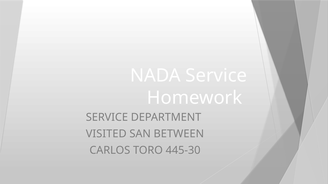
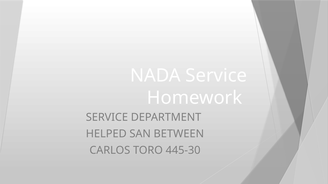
VISITED: VISITED -> HELPED
